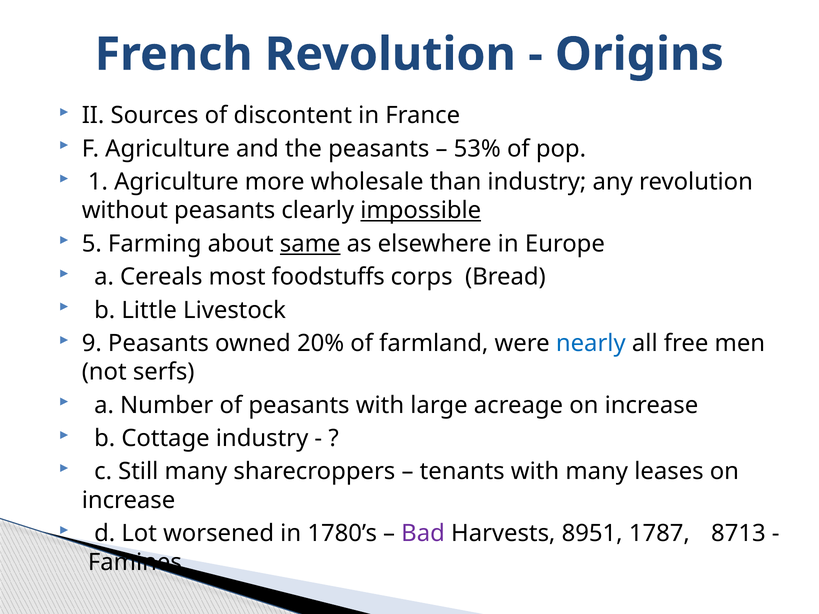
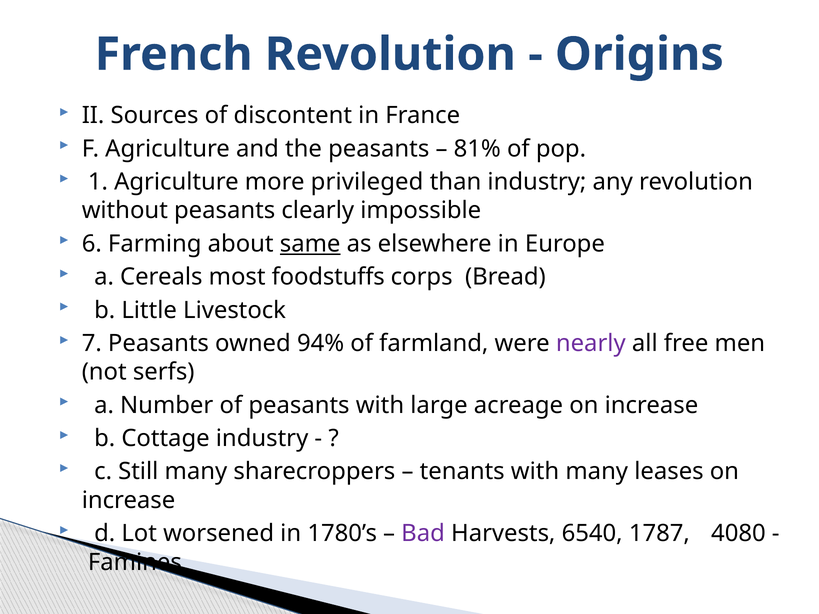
53%: 53% -> 81%
wholesale: wholesale -> privileged
impossible underline: present -> none
5: 5 -> 6
9: 9 -> 7
20%: 20% -> 94%
nearly colour: blue -> purple
8951: 8951 -> 6540
8713: 8713 -> 4080
